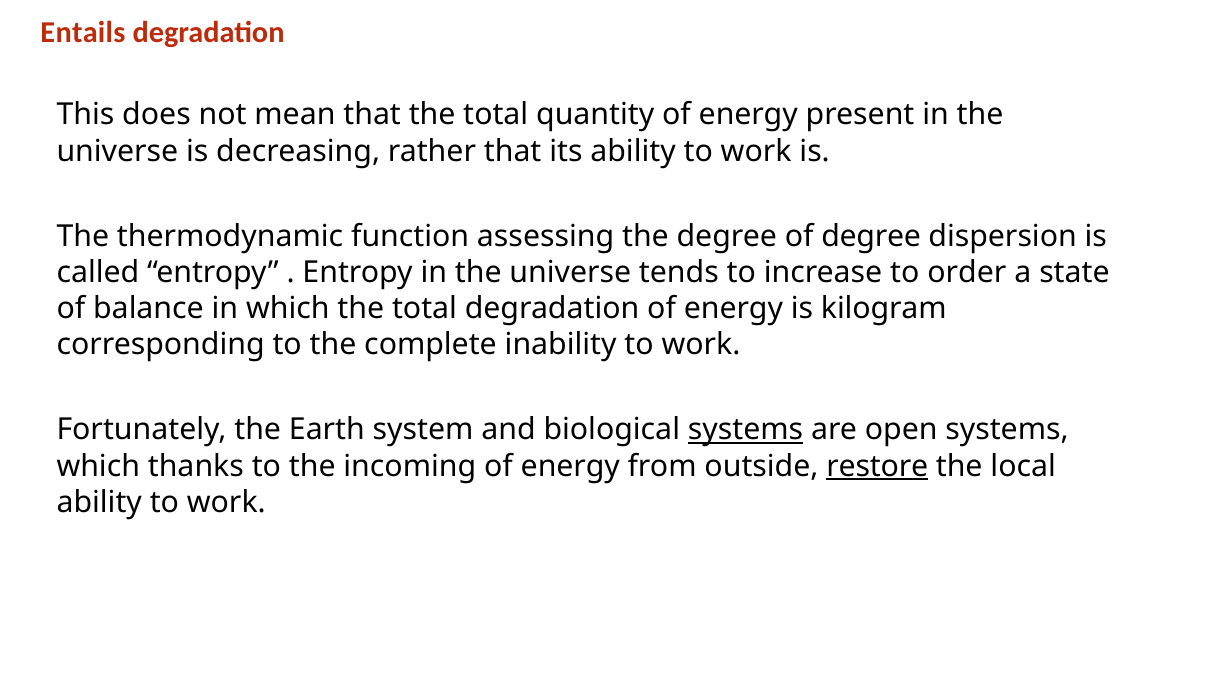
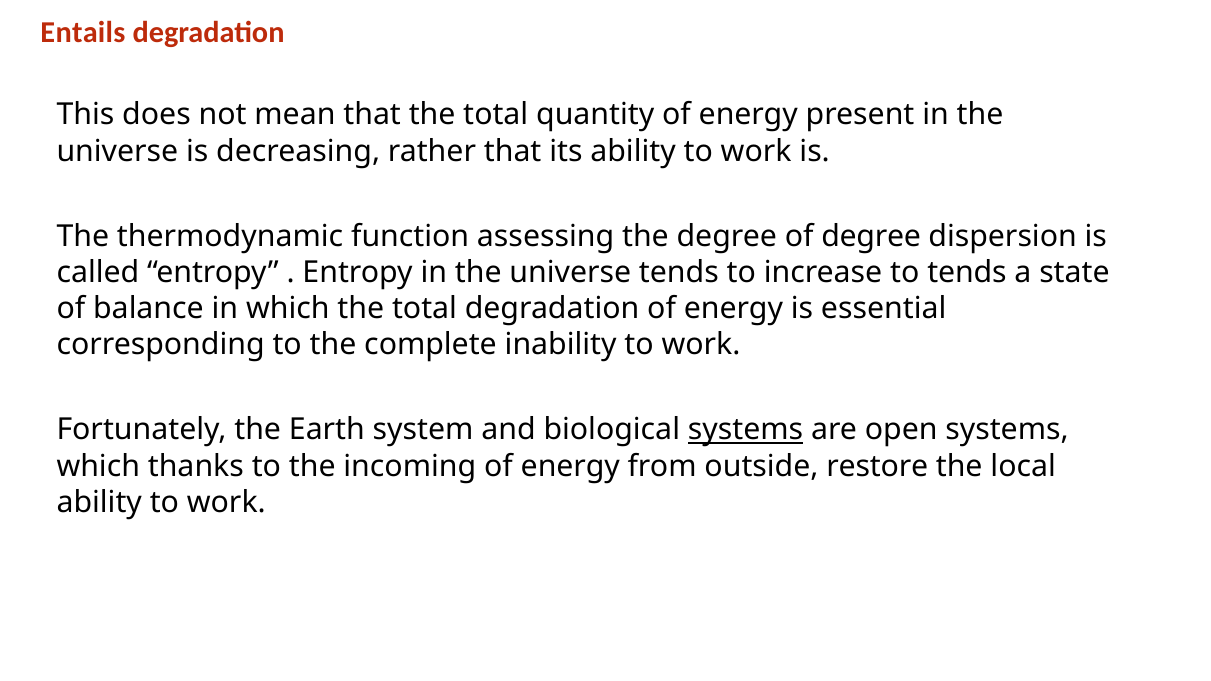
to order: order -> tends
kilogram: kilogram -> essential
restore underline: present -> none
